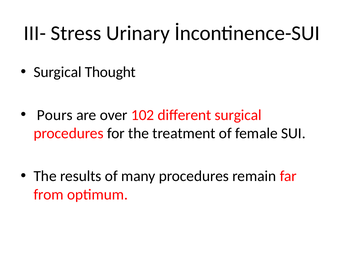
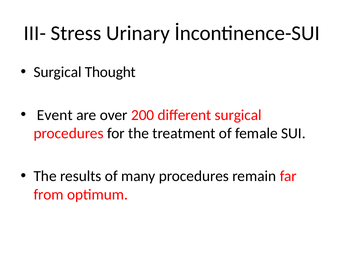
Pours: Pours -> Event
102: 102 -> 200
